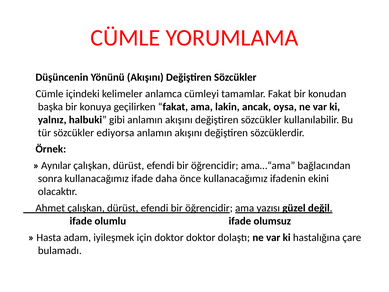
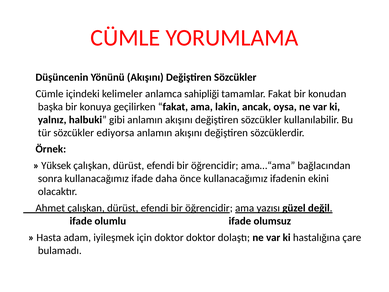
cümleyi: cümleyi -> sahipliği
Aynılar: Aynılar -> Yüksek
